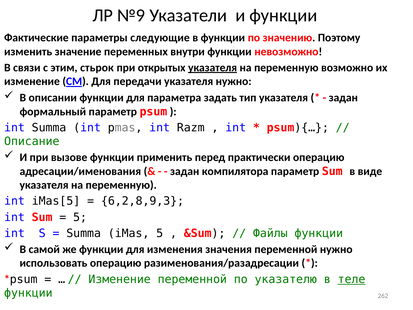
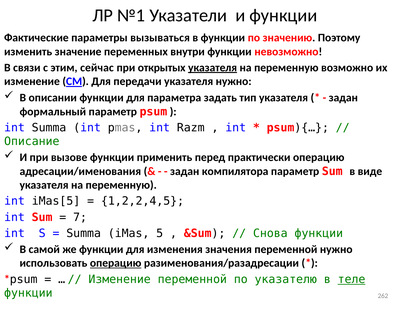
№9: №9 -> №1
следующие: следующие -> вызываться
стьрок: стьрок -> сейчас
6,2,8,9,3: 6,2,8,9,3 -> 1,2,2,4,5
5 at (80, 217): 5 -> 7
Файлы: Файлы -> Снова
операцию at (116, 263) underline: none -> present
